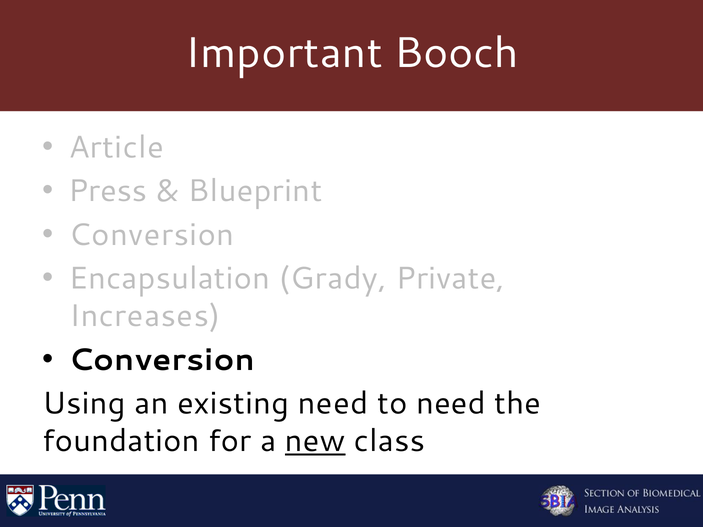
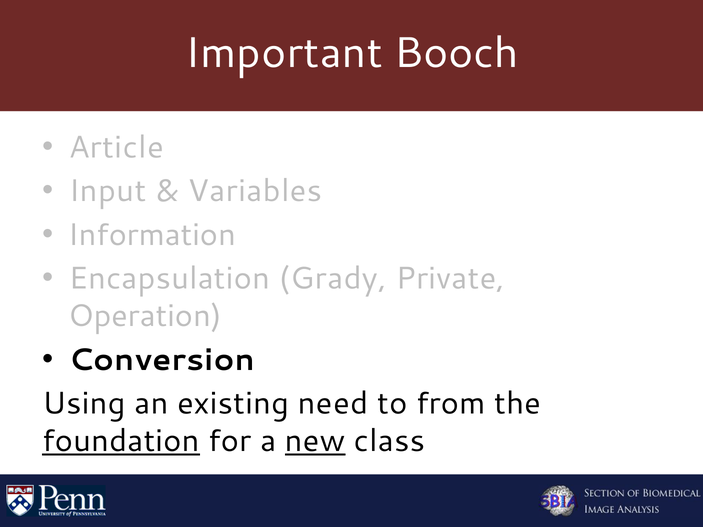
Press: Press -> Input
Blueprint: Blueprint -> Variables
Conversion at (152, 235): Conversion -> Information
Increases: Increases -> Operation
to need: need -> from
foundation underline: none -> present
